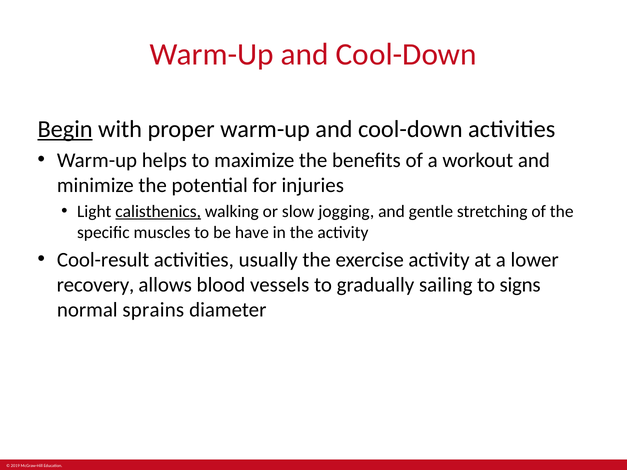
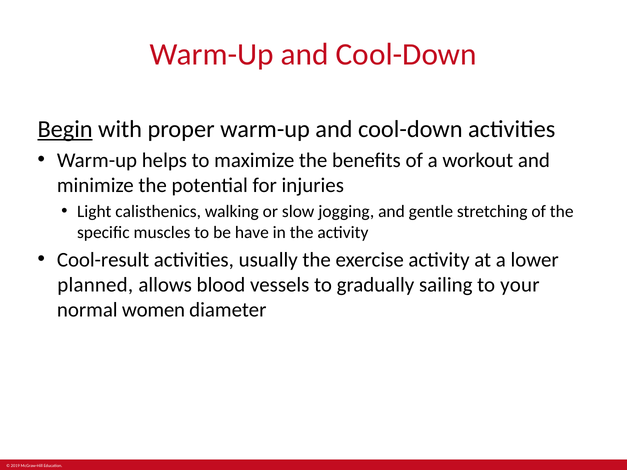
calisthenics underline: present -> none
recovery: recovery -> planned
signs: signs -> your
sprains: sprains -> women
